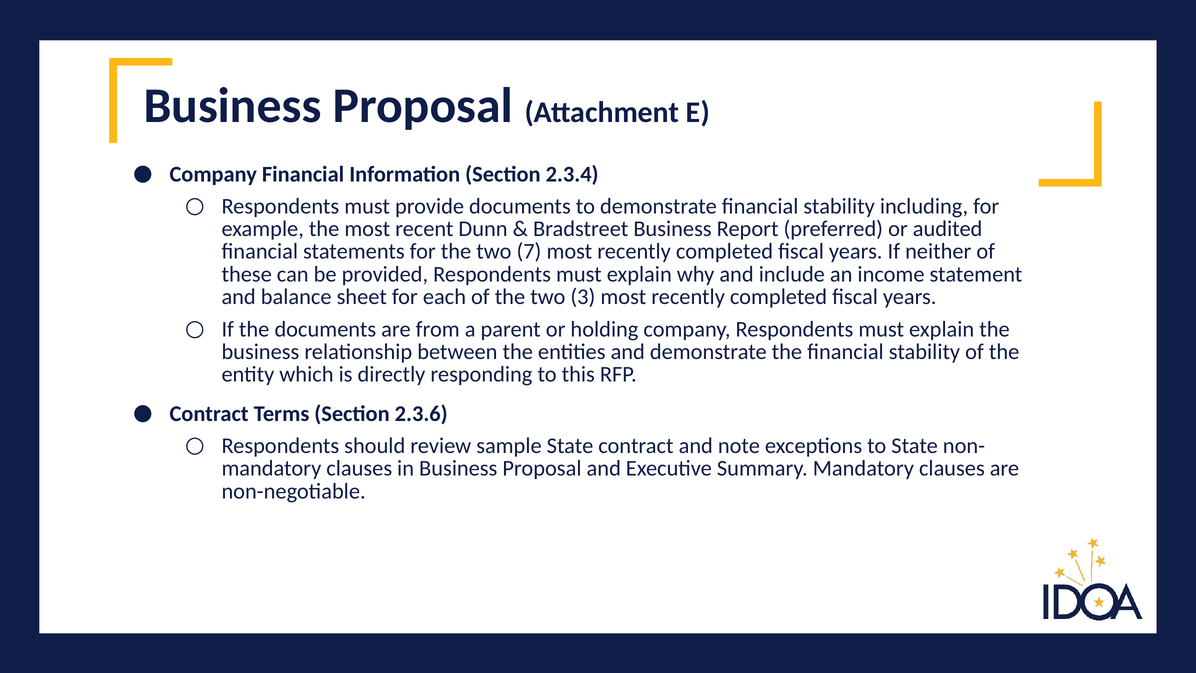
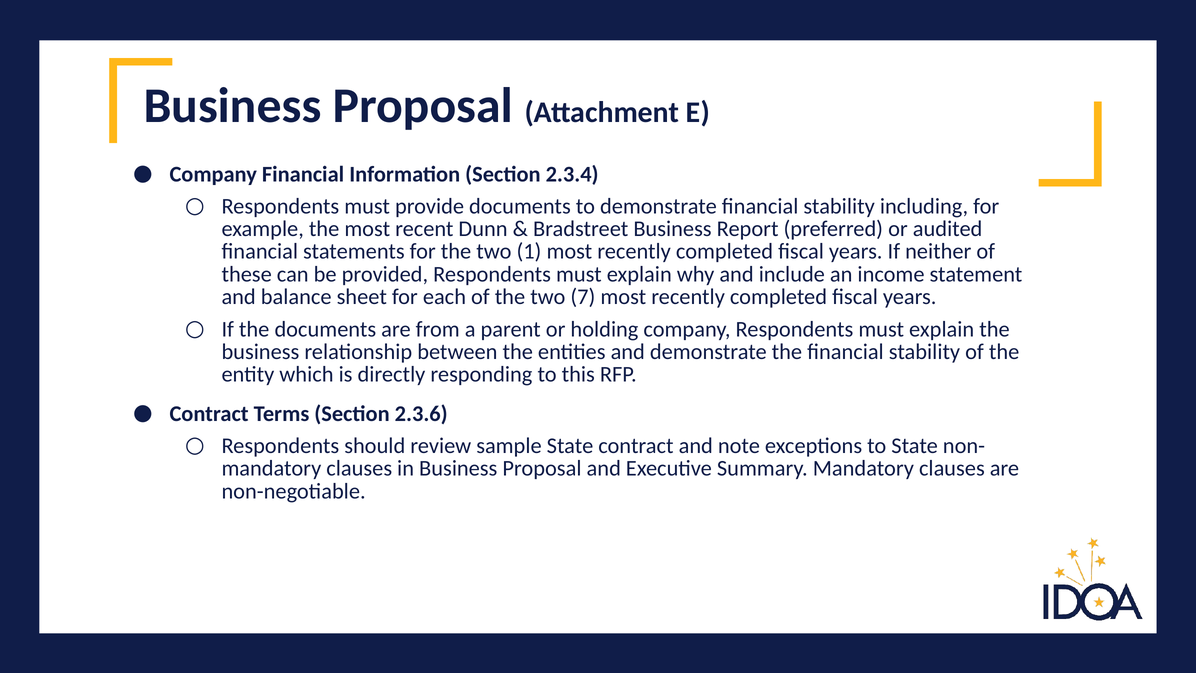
7: 7 -> 1
3: 3 -> 7
